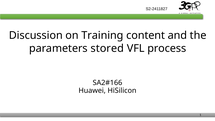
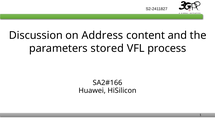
Training: Training -> Address
